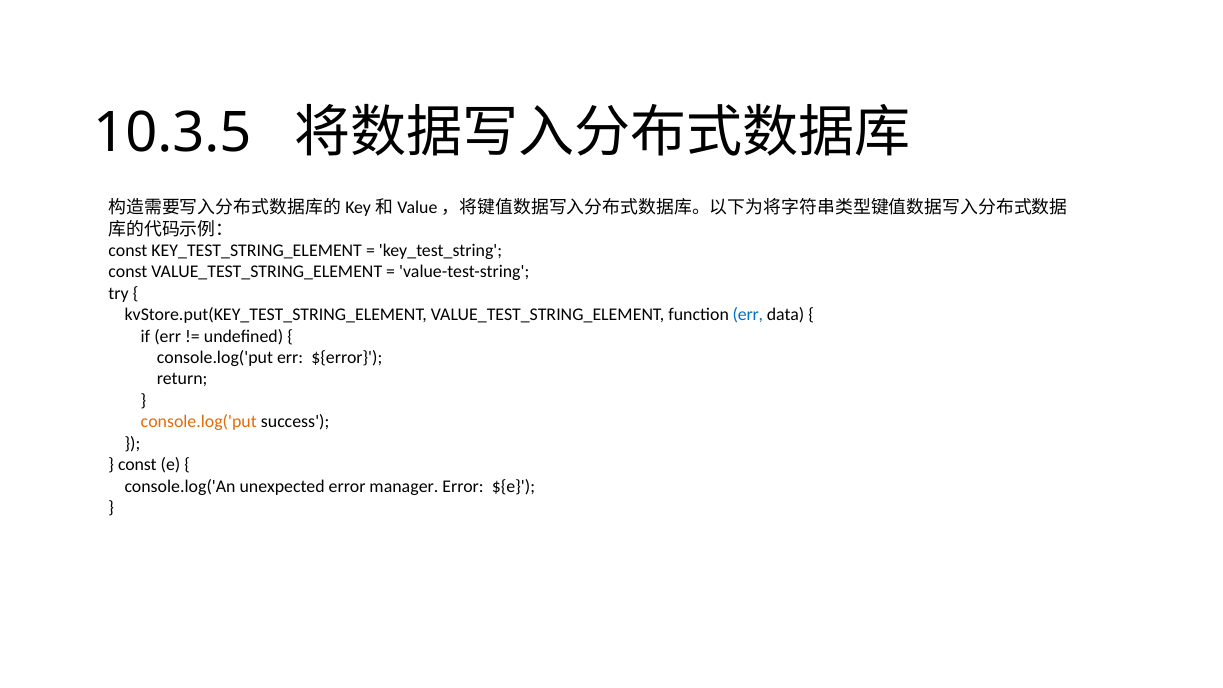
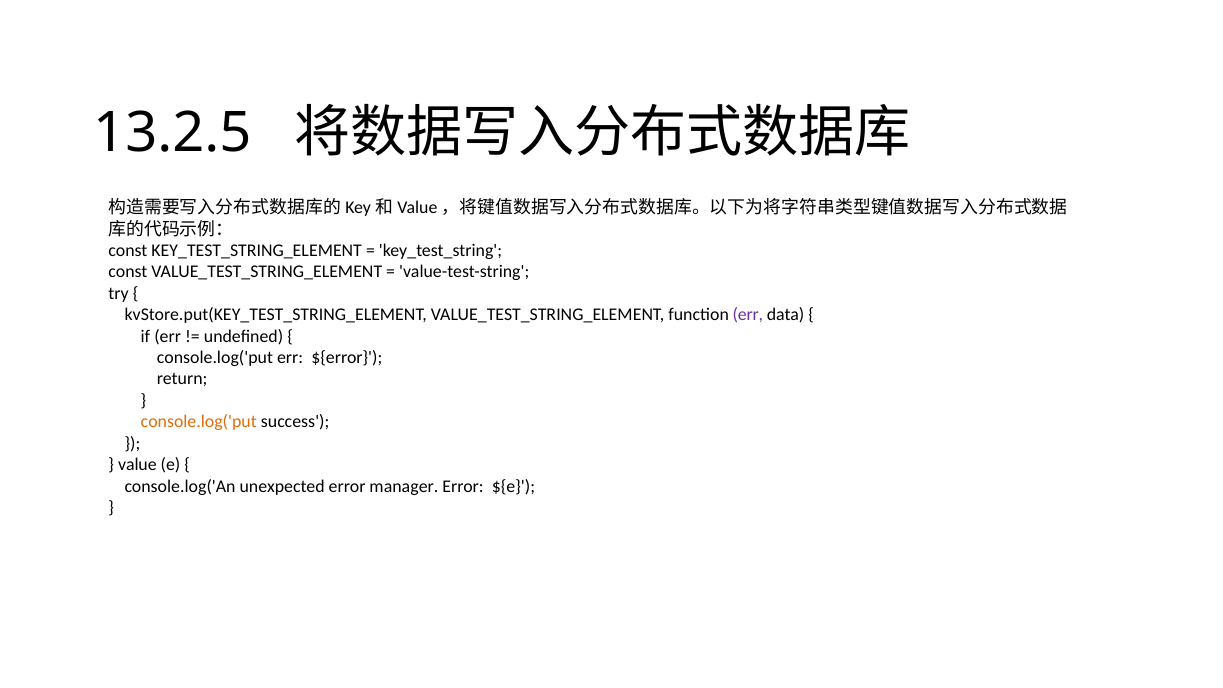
10.3.5: 10.3.5 -> 13.2.5
err at (748, 315) colour: blue -> purple
const at (137, 465): const -> value
